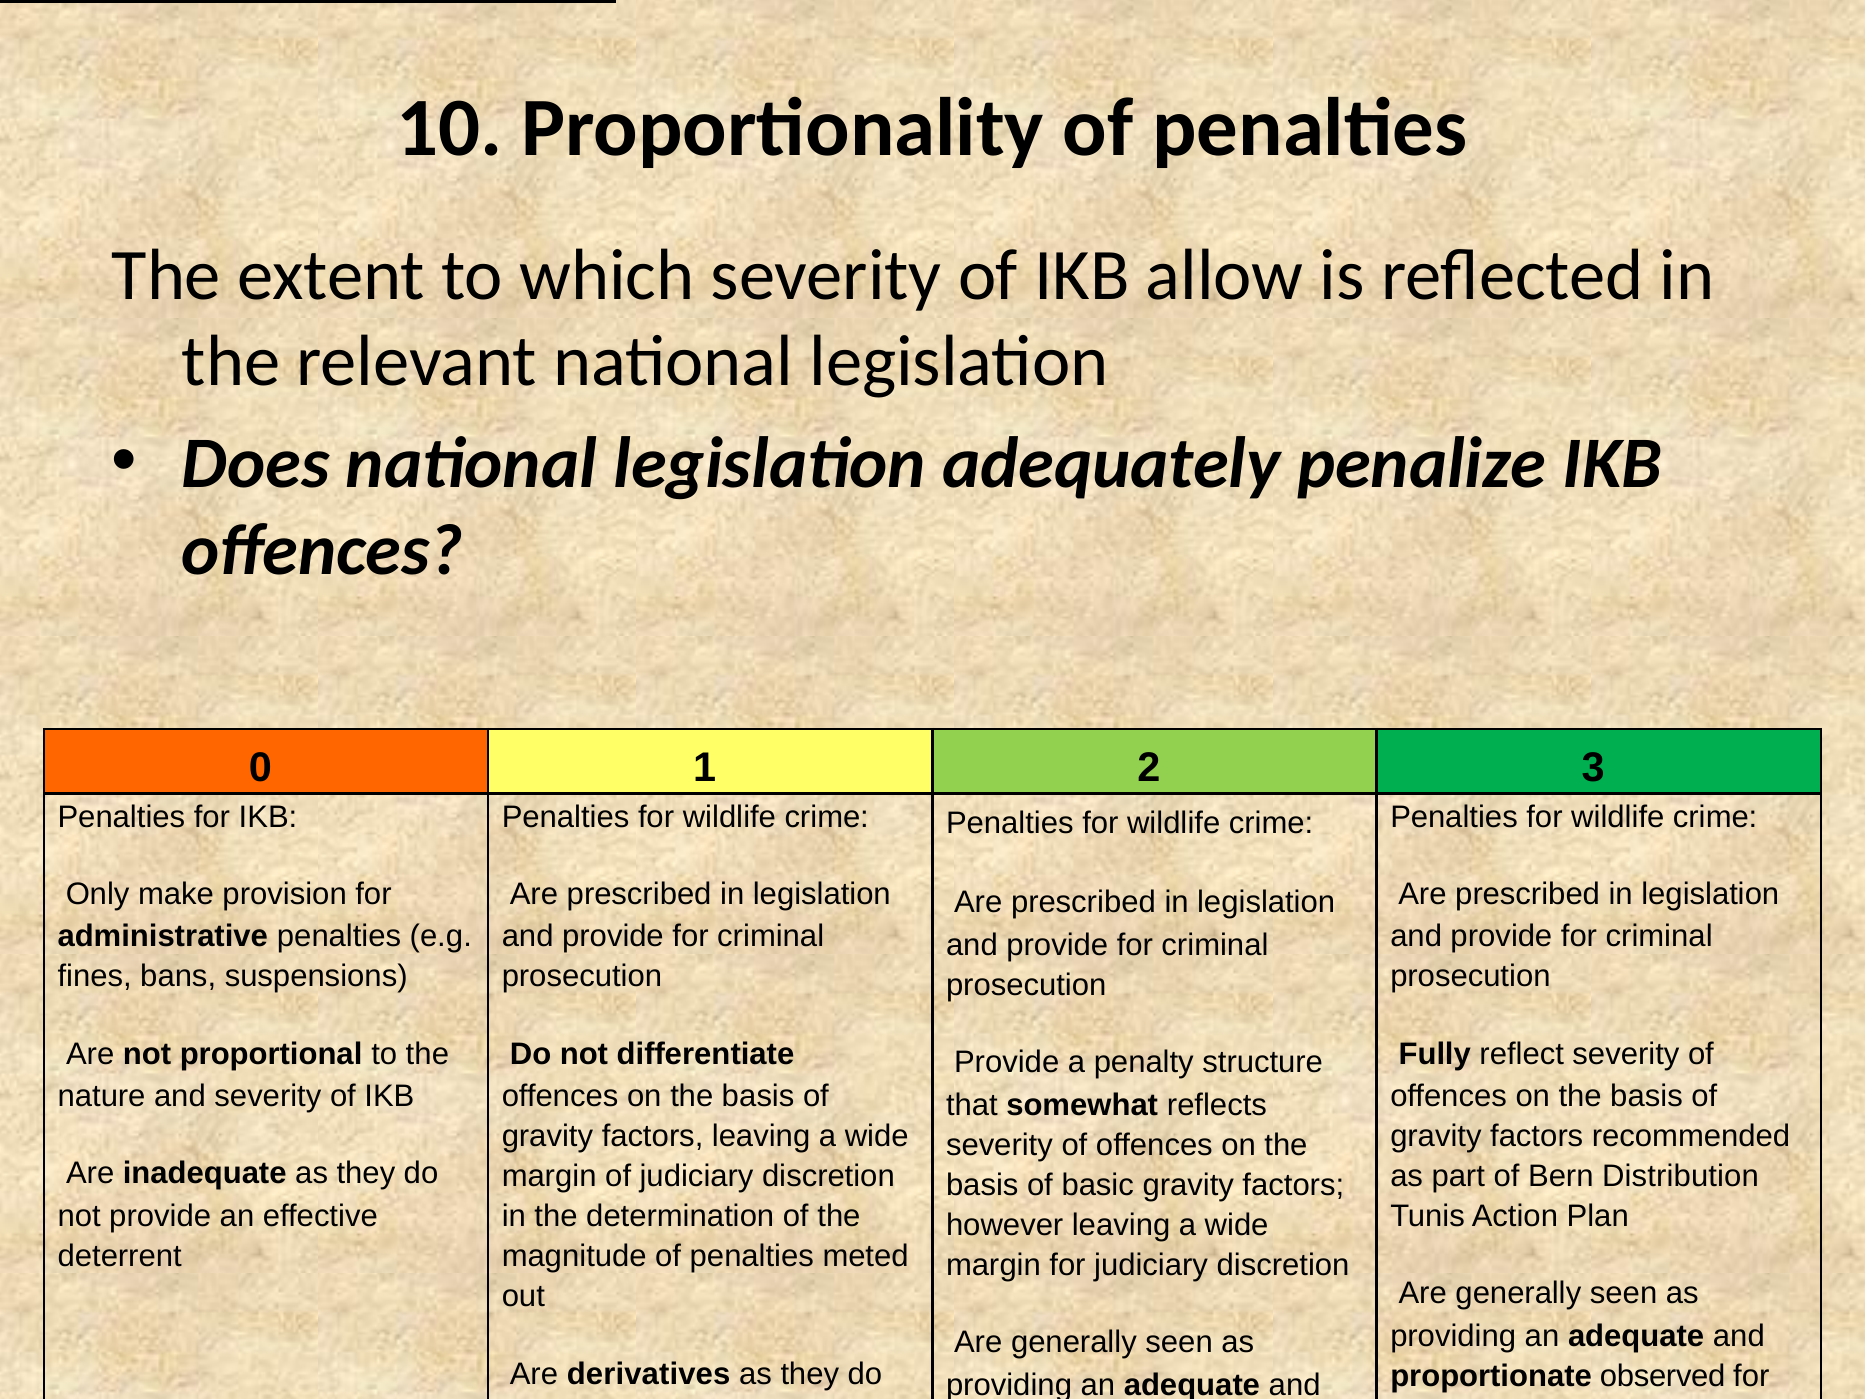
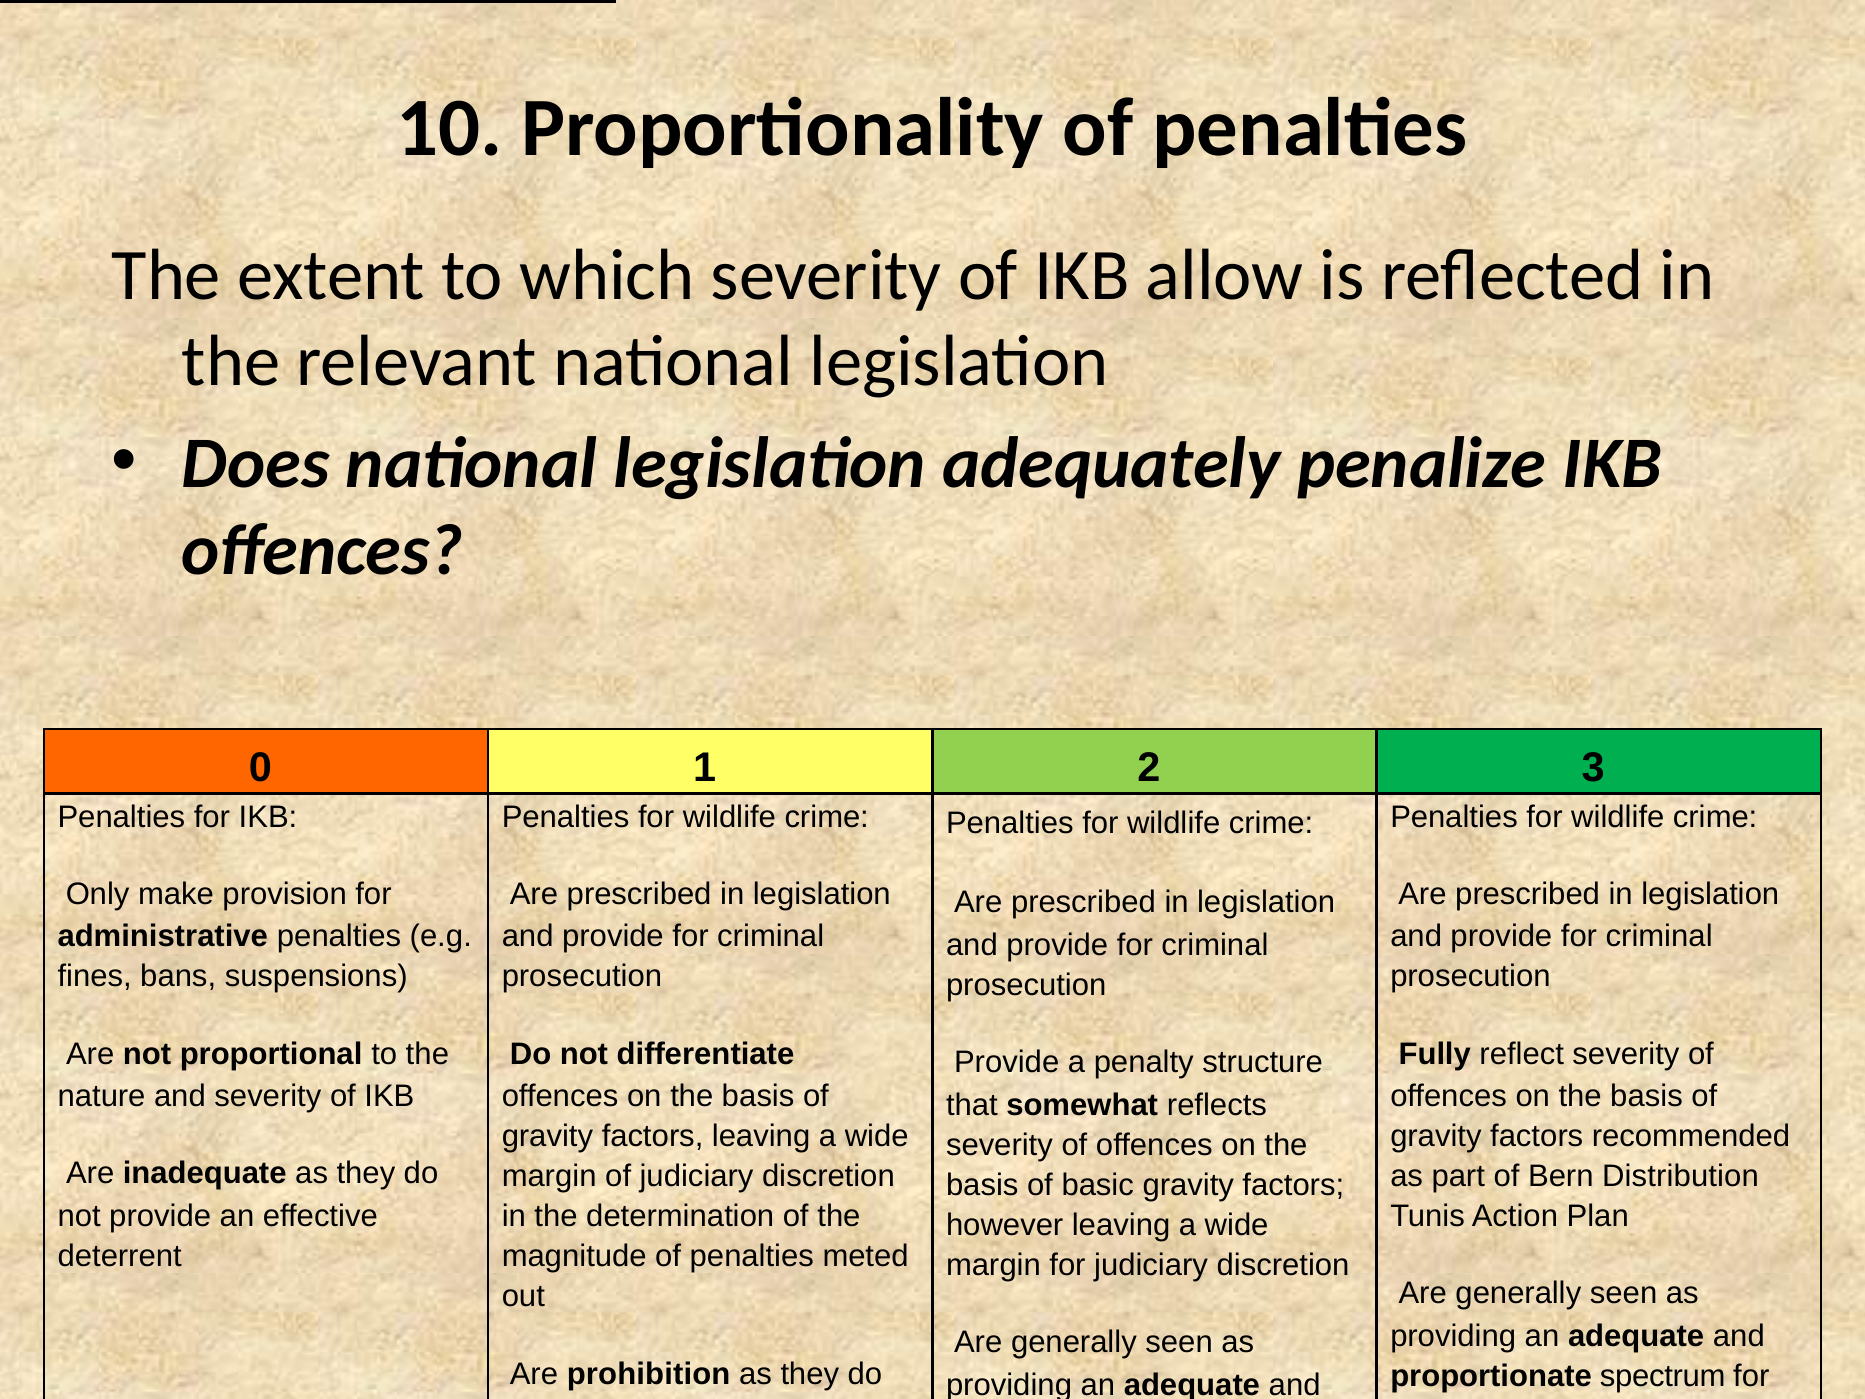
derivatives: derivatives -> prohibition
proportionate observed: observed -> spectrum
